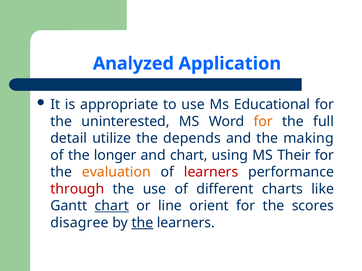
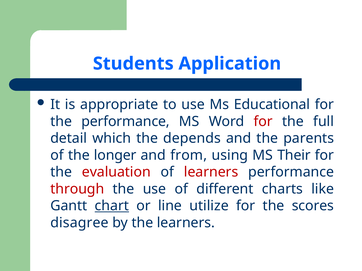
Analyzed: Analyzed -> Students
the uninterested: uninterested -> performance
for at (263, 122) colour: orange -> red
utilize: utilize -> which
making: making -> parents
and chart: chart -> from
evaluation colour: orange -> red
orient: orient -> utilize
the at (142, 223) underline: present -> none
